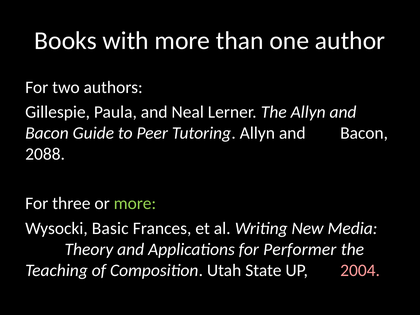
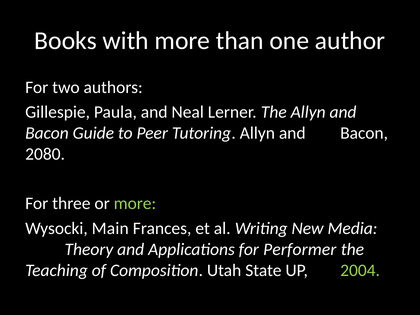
2088: 2088 -> 2080
Basic: Basic -> Main
2004 colour: pink -> light green
